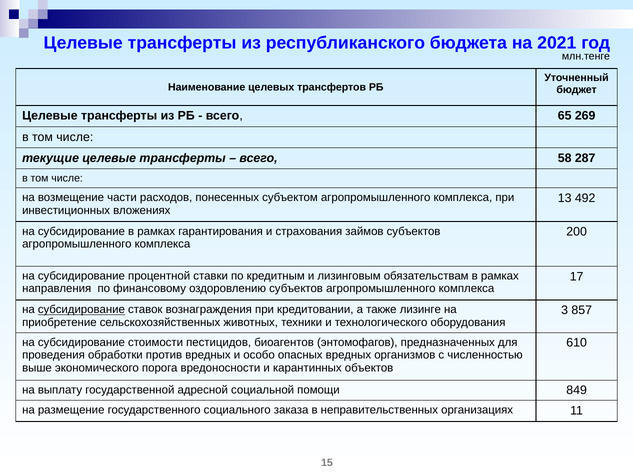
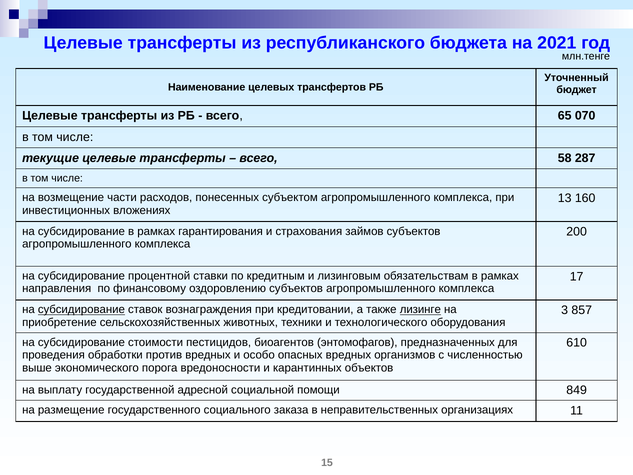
269: 269 -> 070
492: 492 -> 160
лизинге underline: none -> present
